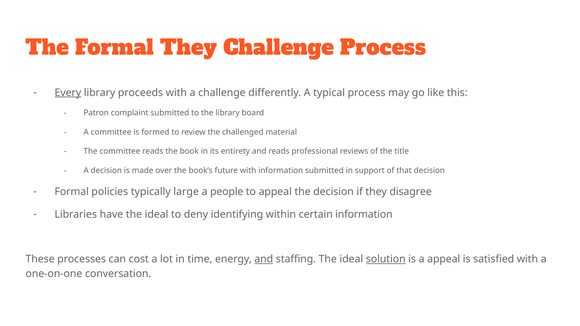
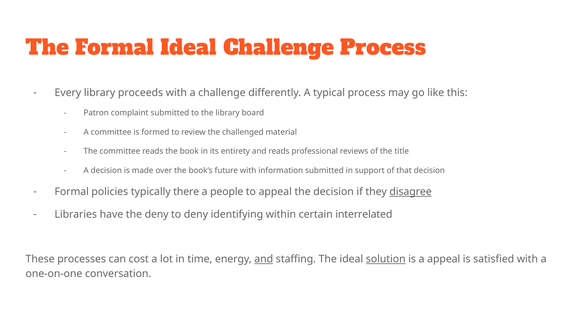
Formal They: They -> Ideal
Every underline: present -> none
large: large -> there
disagree underline: none -> present
have the ideal: ideal -> deny
certain information: information -> interrelated
